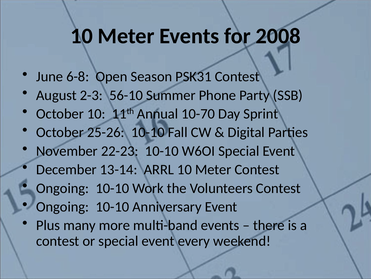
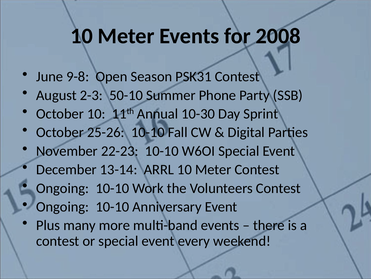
6-8: 6-8 -> 9-8
56-10: 56-10 -> 50-10
10-70: 10-70 -> 10-30
